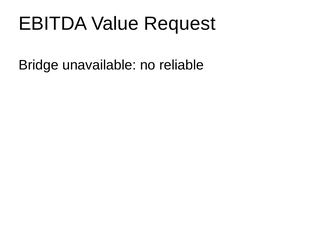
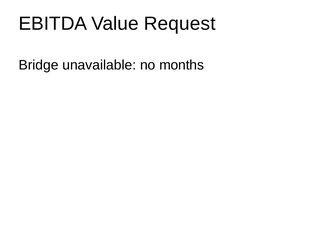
reliable: reliable -> months
